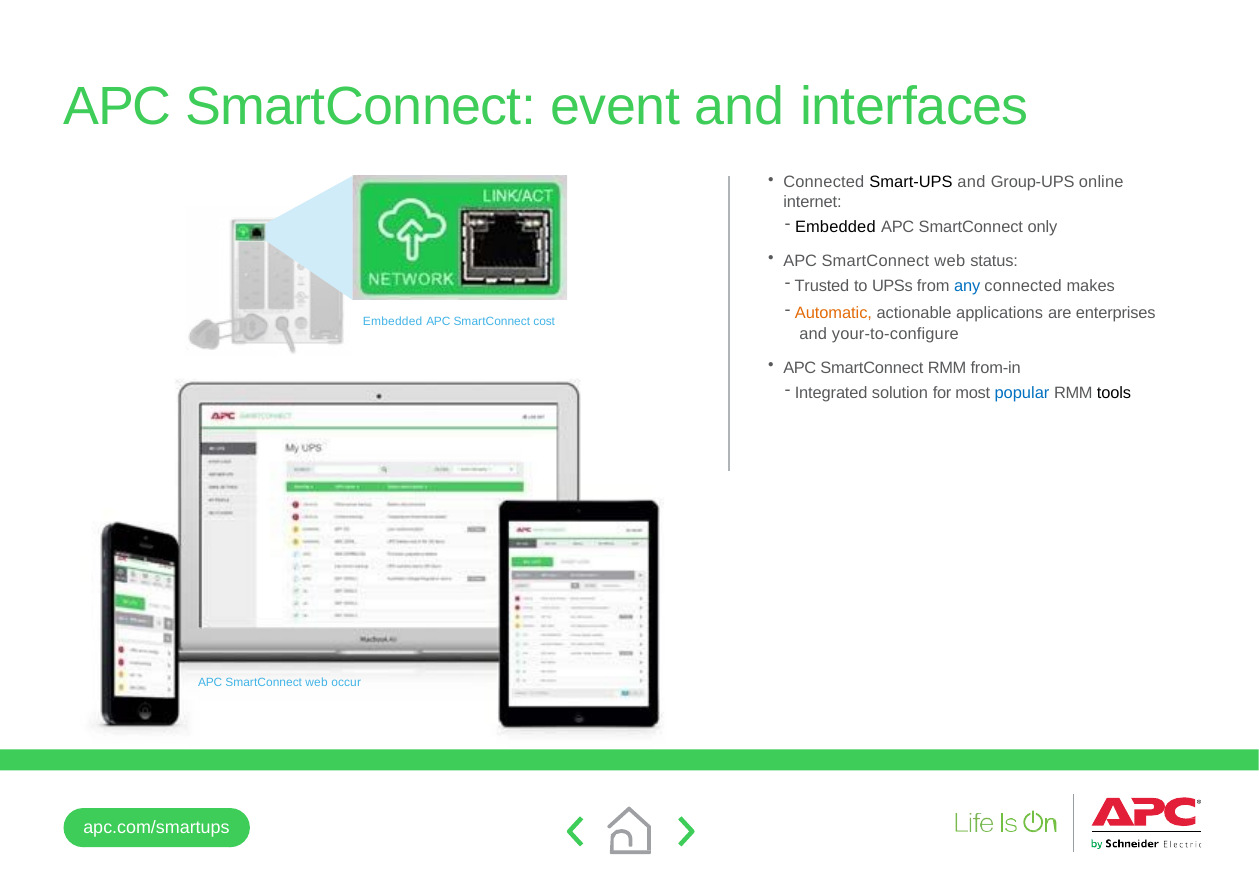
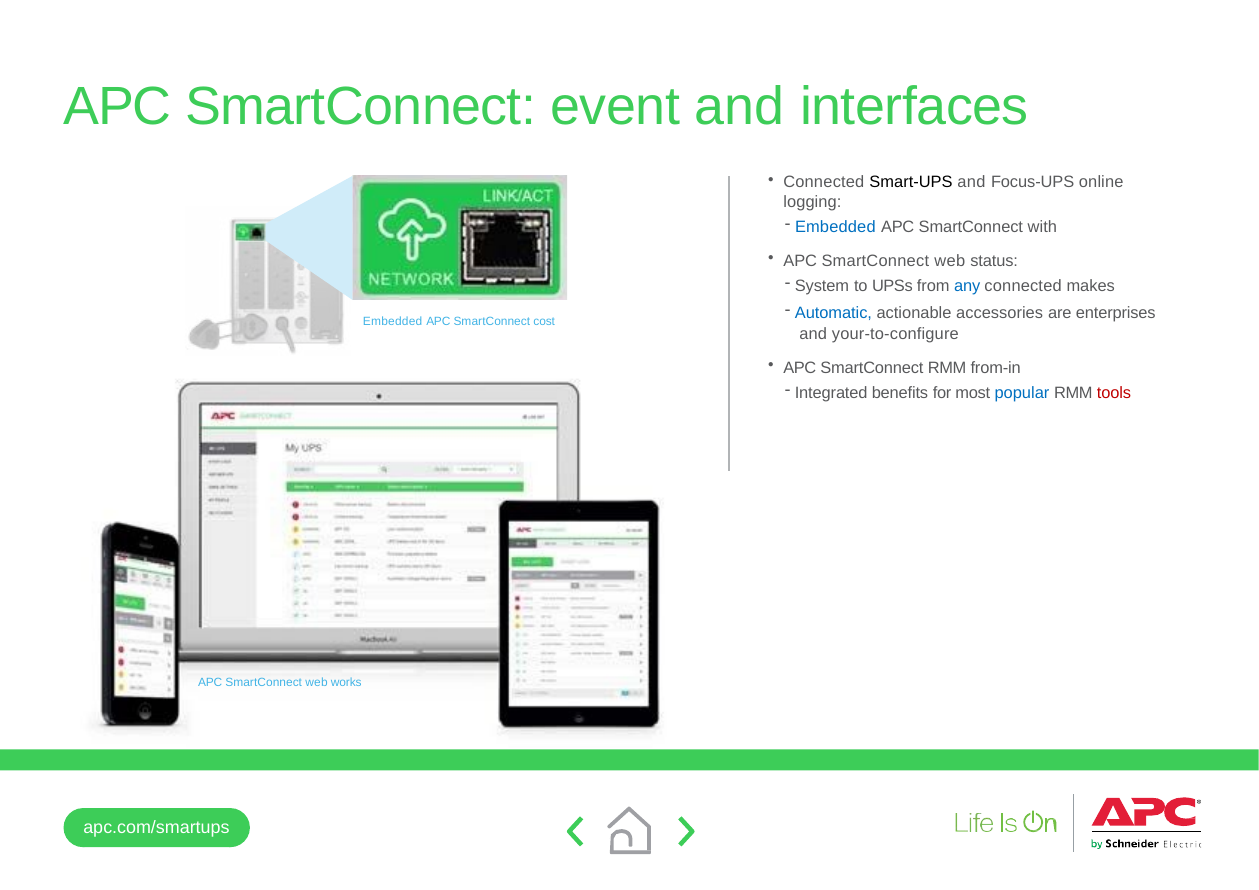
Group-UPS: Group-UPS -> Focus-UPS
internet: internet -> logging
Embedded at (835, 227) colour: black -> blue
only: only -> with
Trusted: Trusted -> System
Automatic colour: orange -> blue
applications: applications -> accessories
solution: solution -> benefits
tools colour: black -> red
occur: occur -> works
